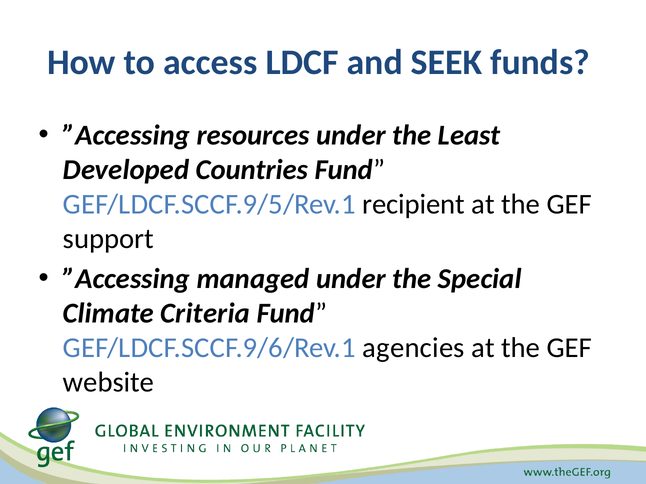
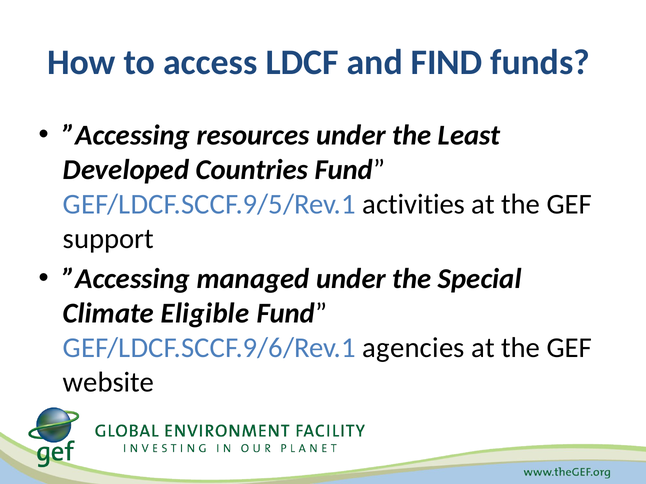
SEEK: SEEK -> FIND
recipient: recipient -> activities
Criteria: Criteria -> Eligible
